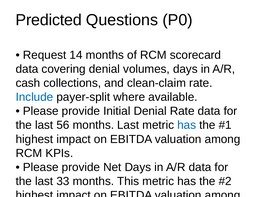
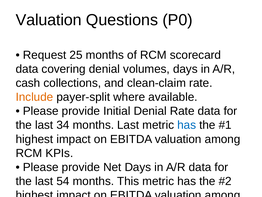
Predicted at (49, 20): Predicted -> Valuation
14: 14 -> 25
Include colour: blue -> orange
56: 56 -> 34
33: 33 -> 54
